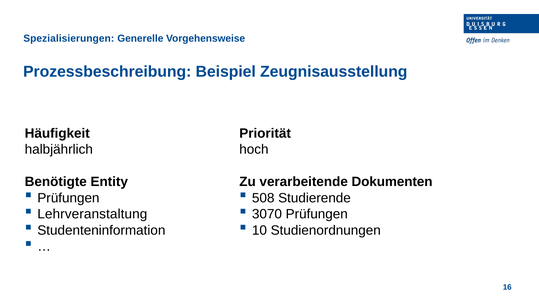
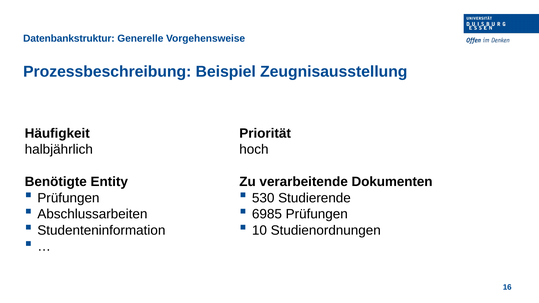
Spezialisierungen: Spezialisierungen -> Datenbankstruktur
508: 508 -> 530
Lehrveranstaltung: Lehrveranstaltung -> Abschlussarbeiten
3070: 3070 -> 6985
